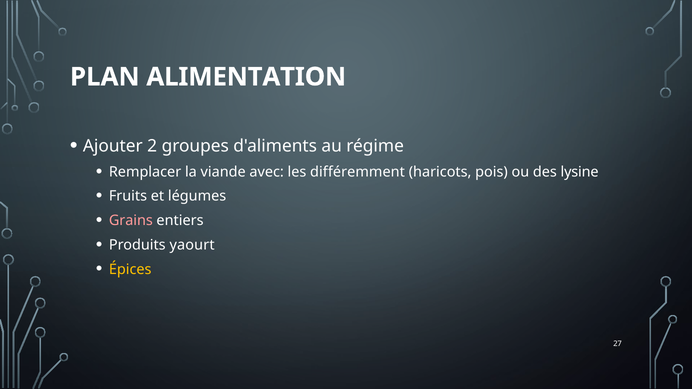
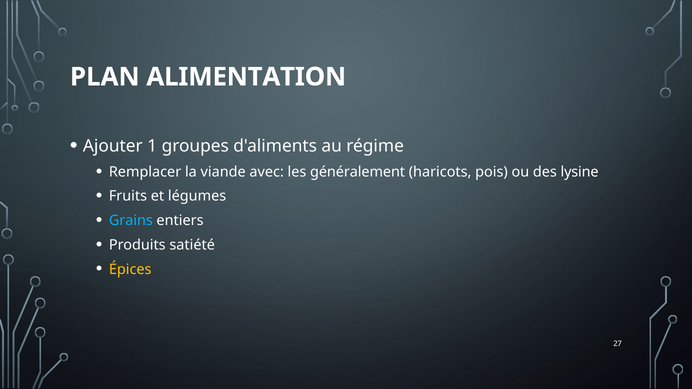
2: 2 -> 1
différemment: différemment -> généralement
Grains colour: pink -> light blue
yaourt: yaourt -> satiété
